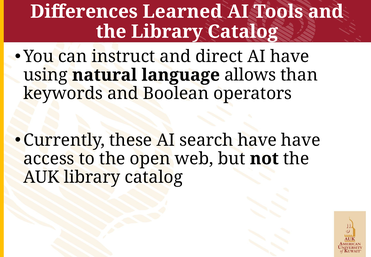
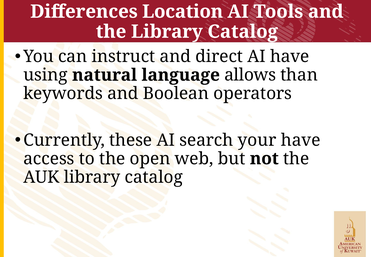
Learned: Learned -> Location
search have: have -> your
